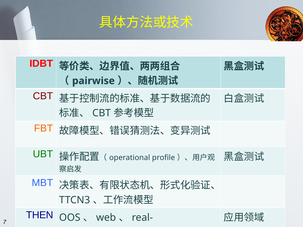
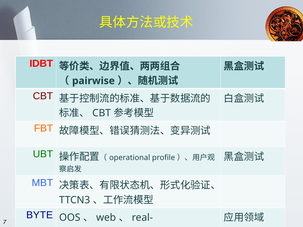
THEN: THEN -> BYTE
